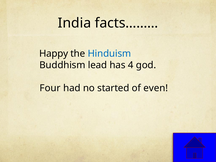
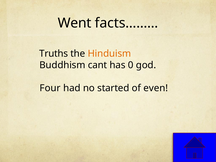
India: India -> Went
Happy: Happy -> Truths
Hinduism colour: blue -> orange
lead: lead -> cant
4: 4 -> 0
